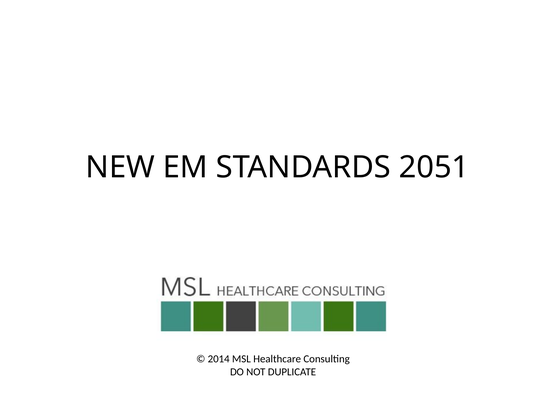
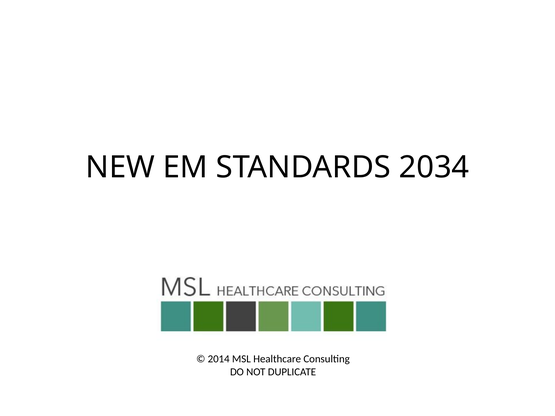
2051: 2051 -> 2034
